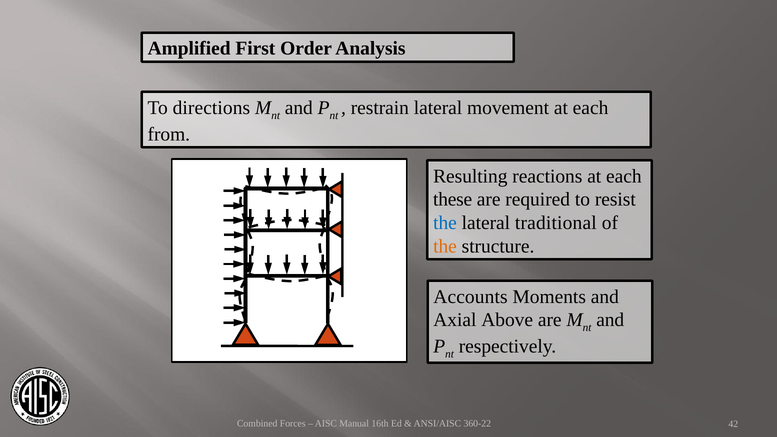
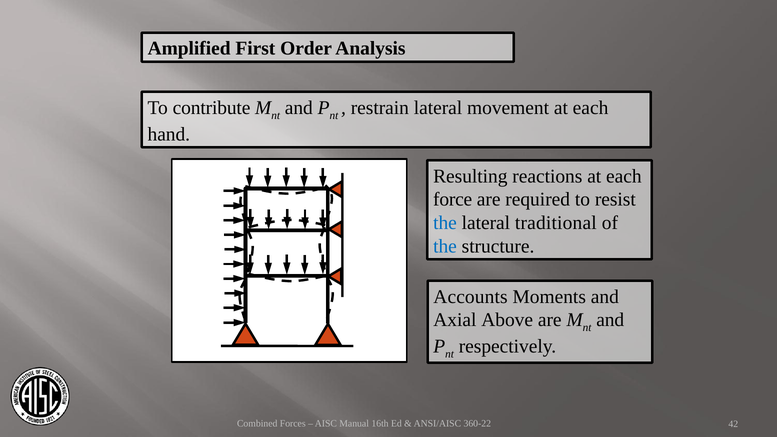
directions: directions -> contribute
from: from -> hand
these: these -> force
the at (445, 246) colour: orange -> blue
